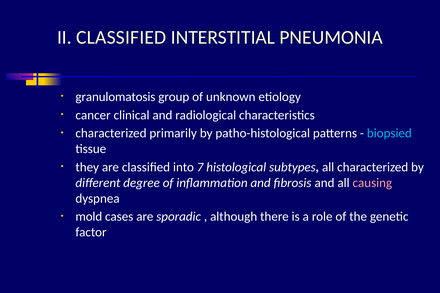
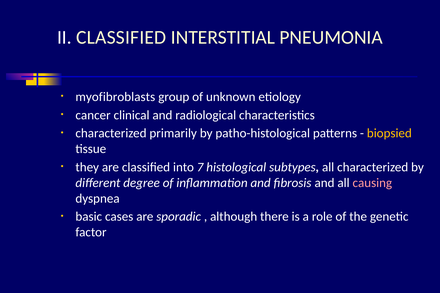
granulomatosis: granulomatosis -> myofibroblasts
biopsied colour: light blue -> yellow
mold: mold -> basic
